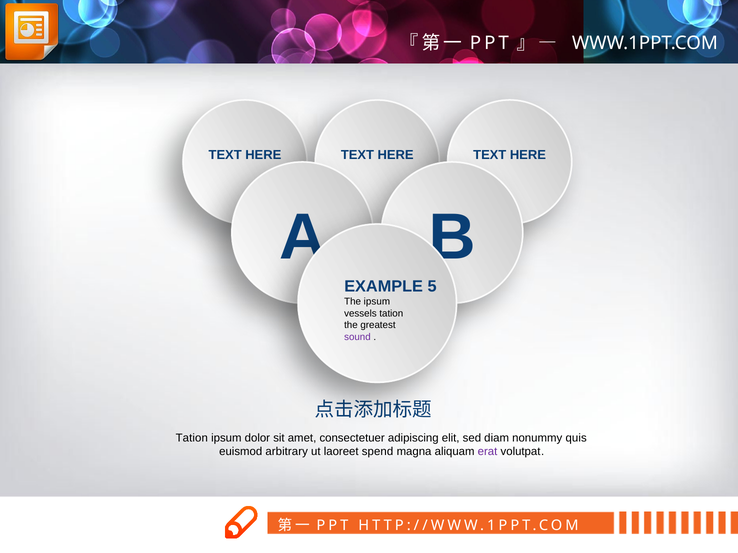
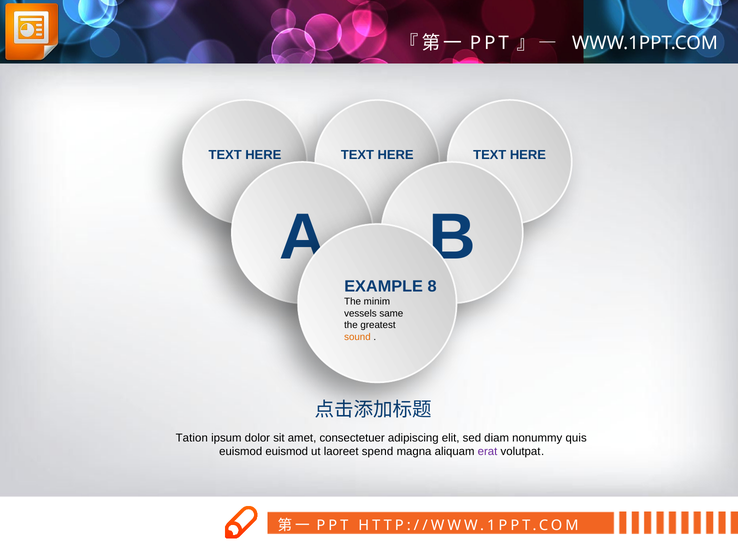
5: 5 -> 8
The ipsum: ipsum -> minim
vessels tation: tation -> same
sound colour: purple -> orange
euismod arbitrary: arbitrary -> euismod
